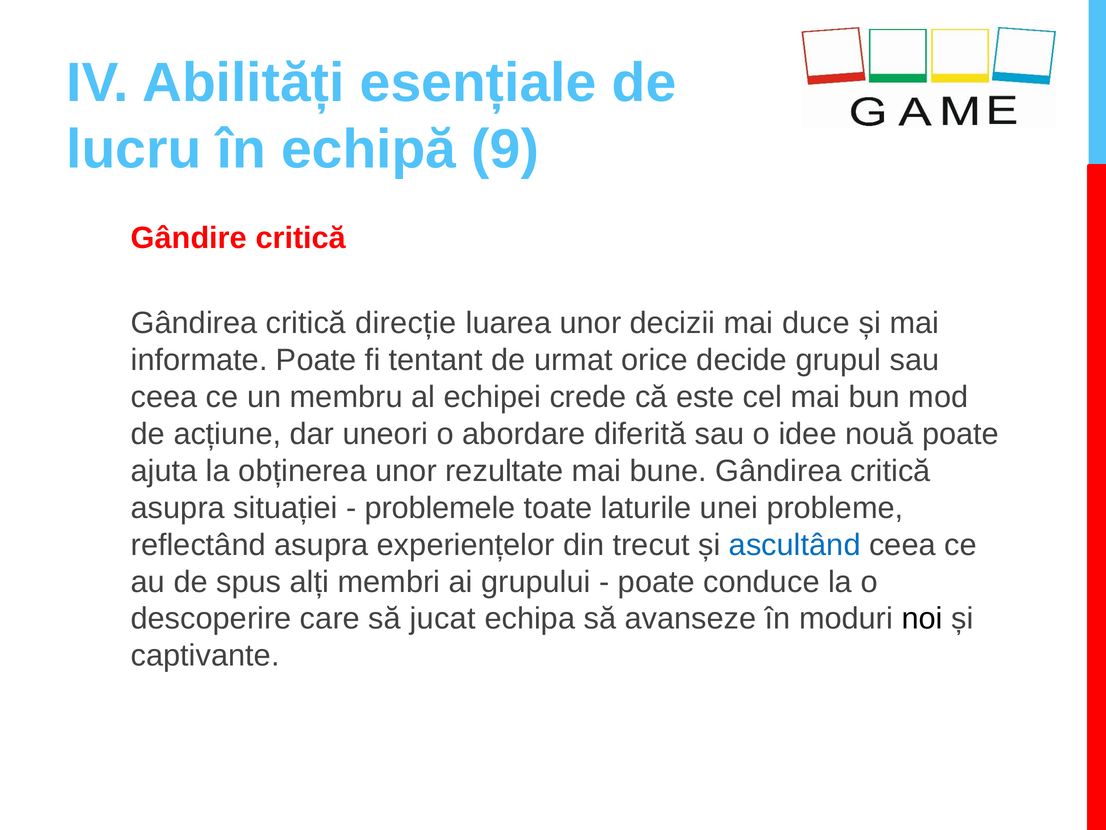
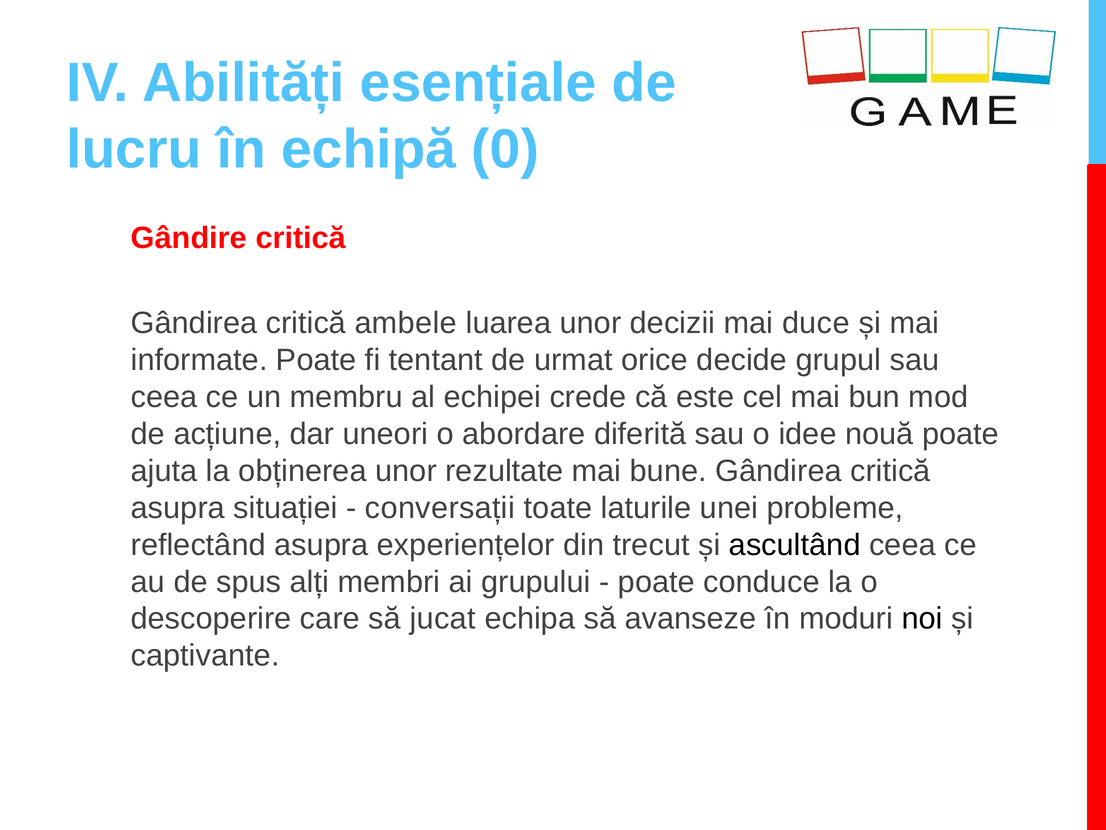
9: 9 -> 0
direcție: direcție -> ambele
problemele: problemele -> conversații
ascultând colour: blue -> black
